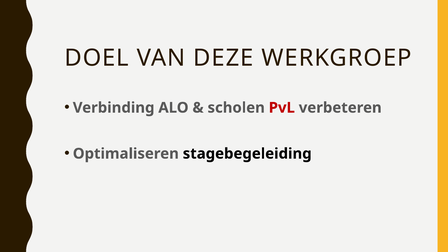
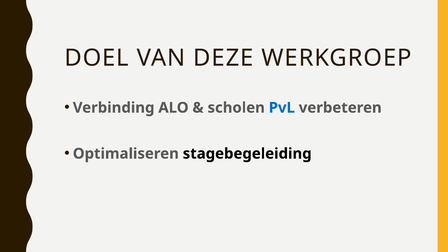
PvL colour: red -> blue
